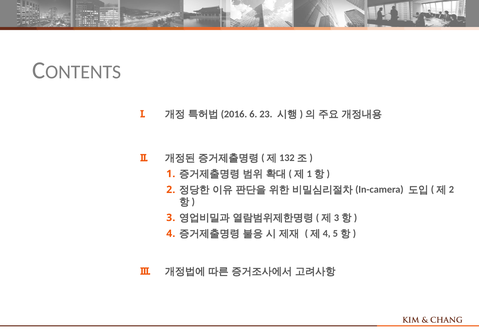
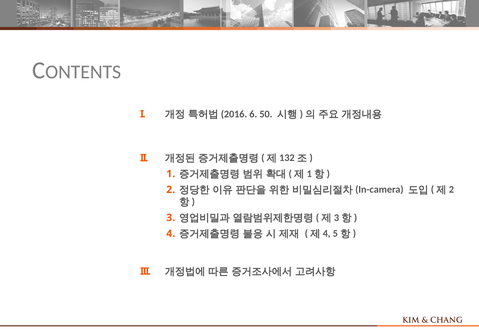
23: 23 -> 50
